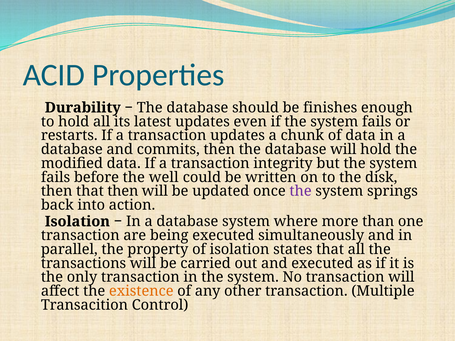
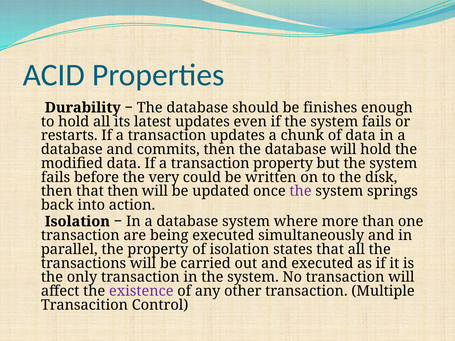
transaction integrity: integrity -> property
well: well -> very
existence colour: orange -> purple
